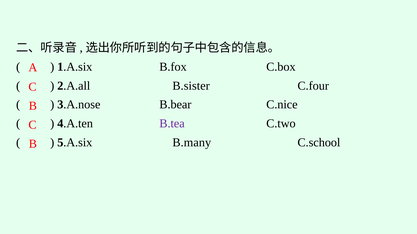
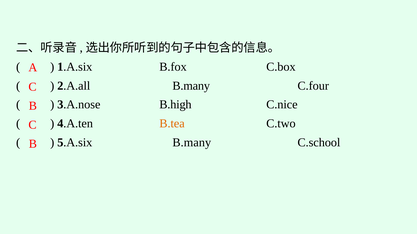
2.A.all B.sister: B.sister -> B.many
B.bear: B.bear -> B.high
B.tea colour: purple -> orange
